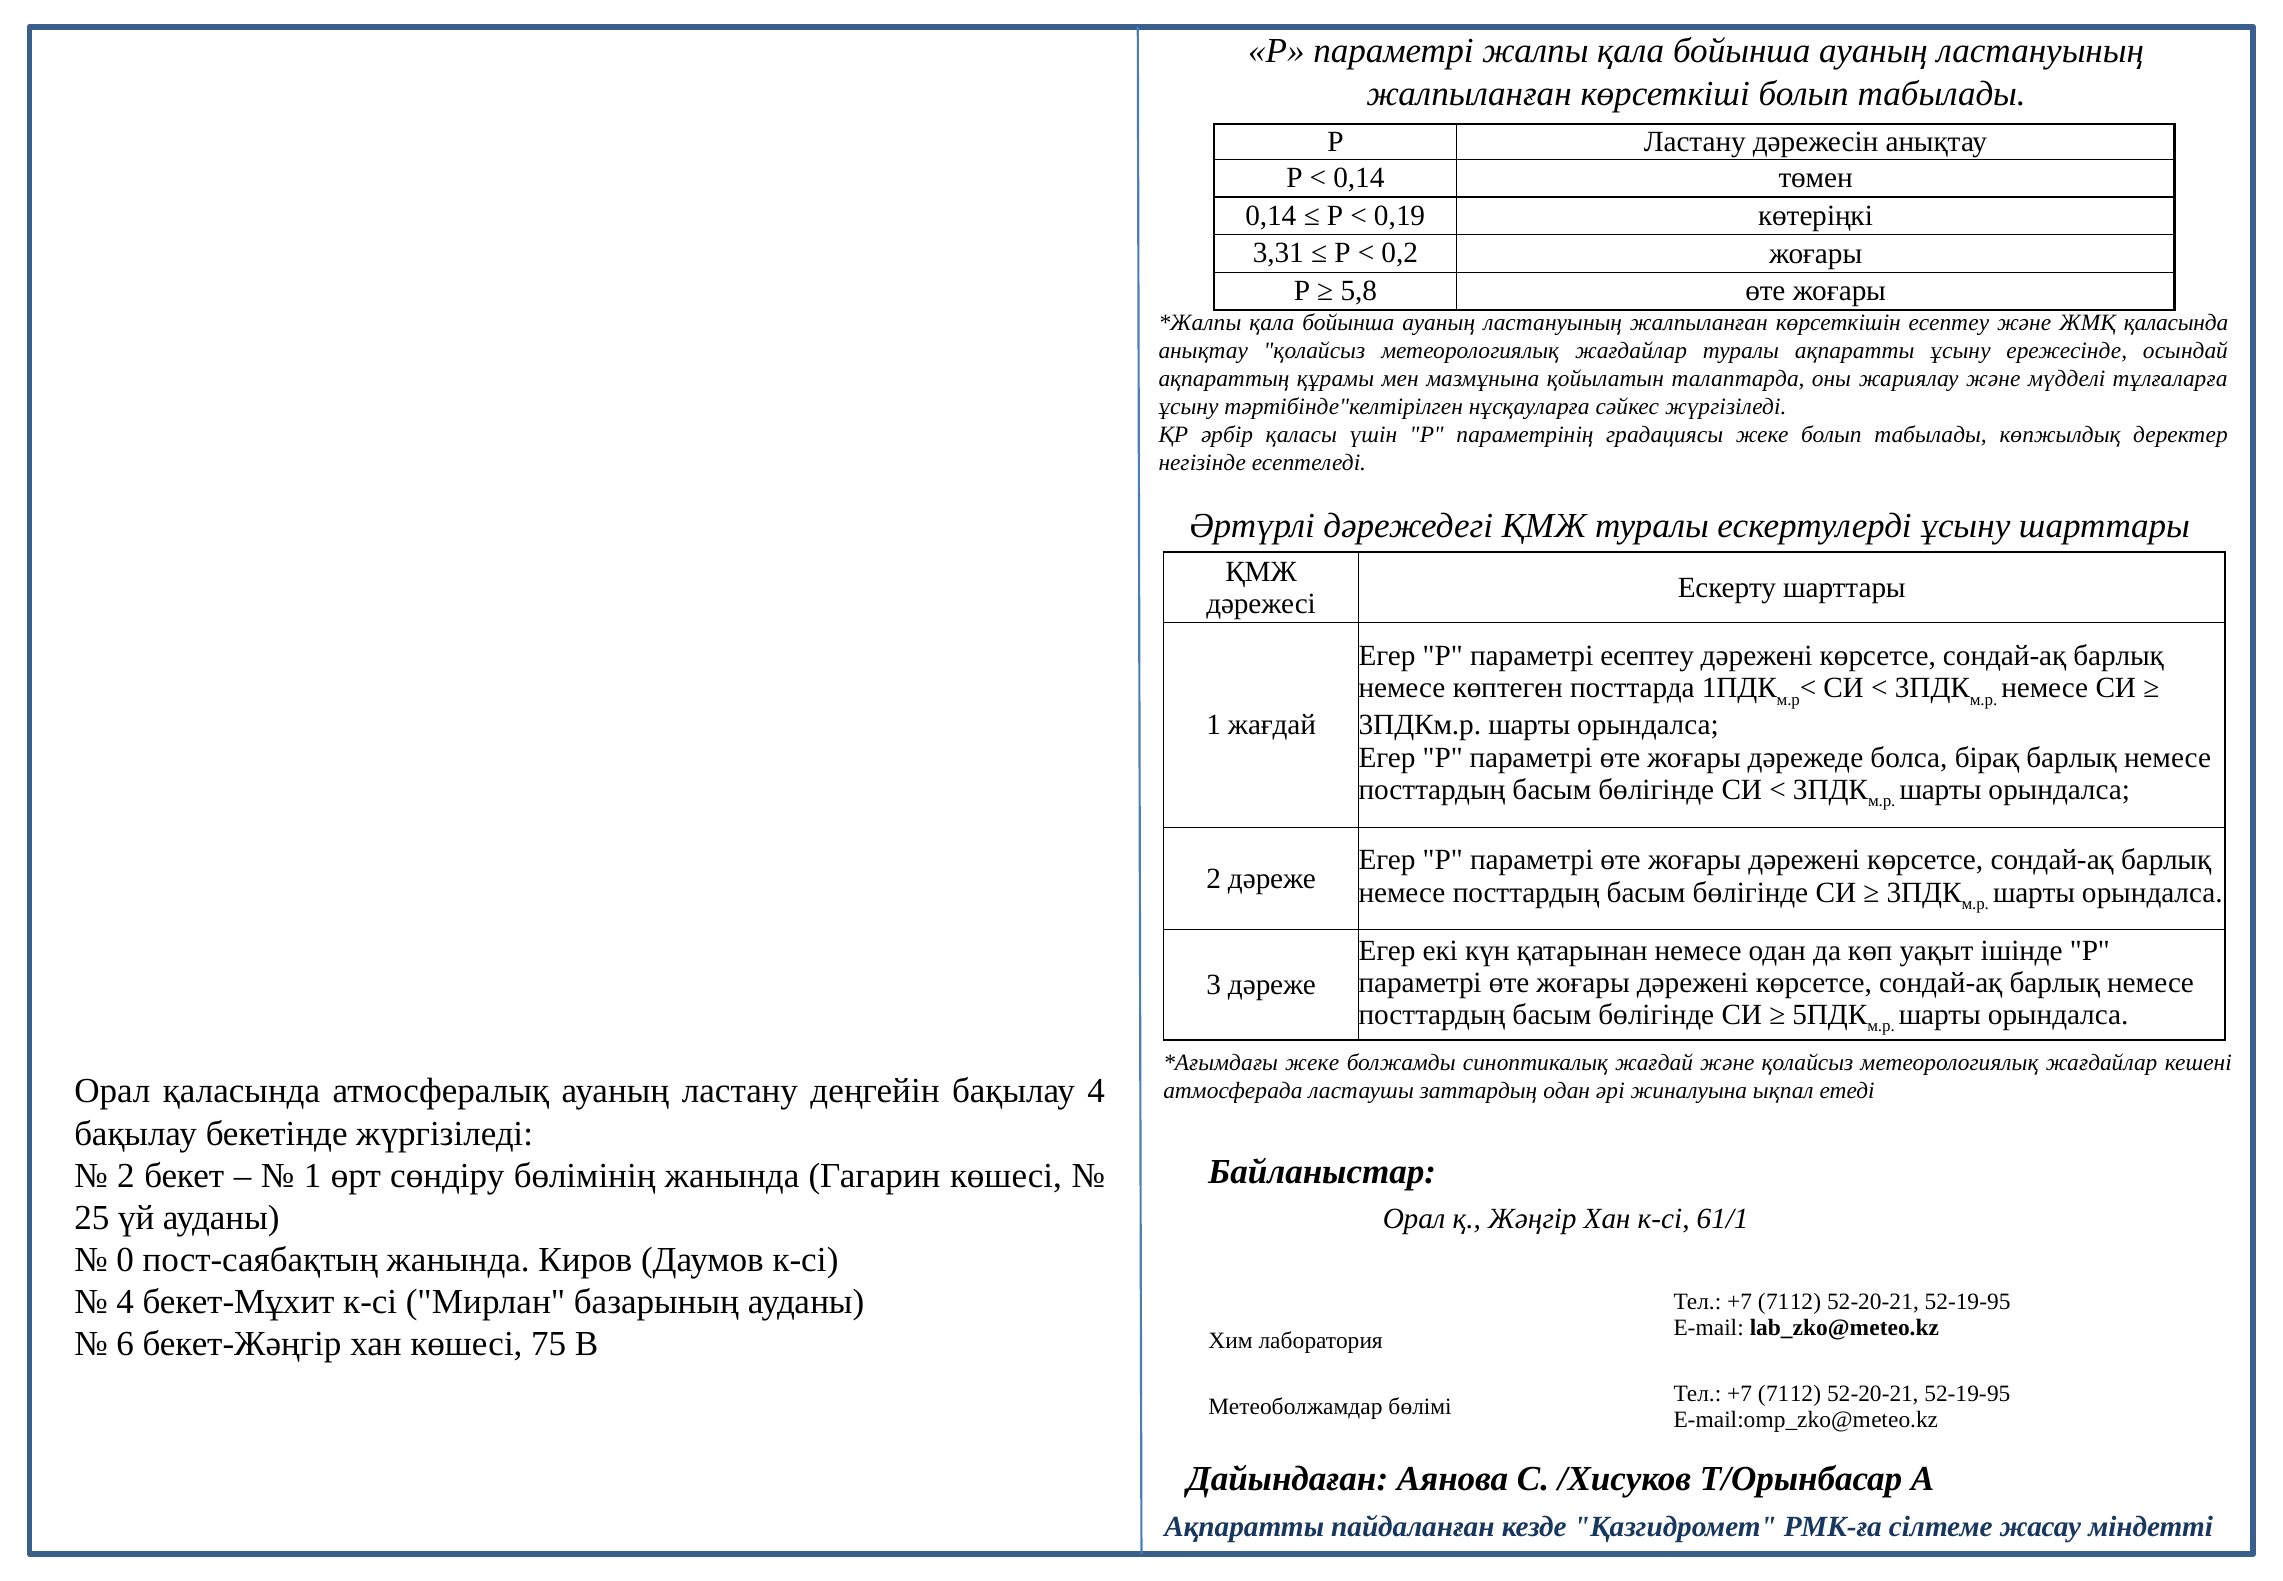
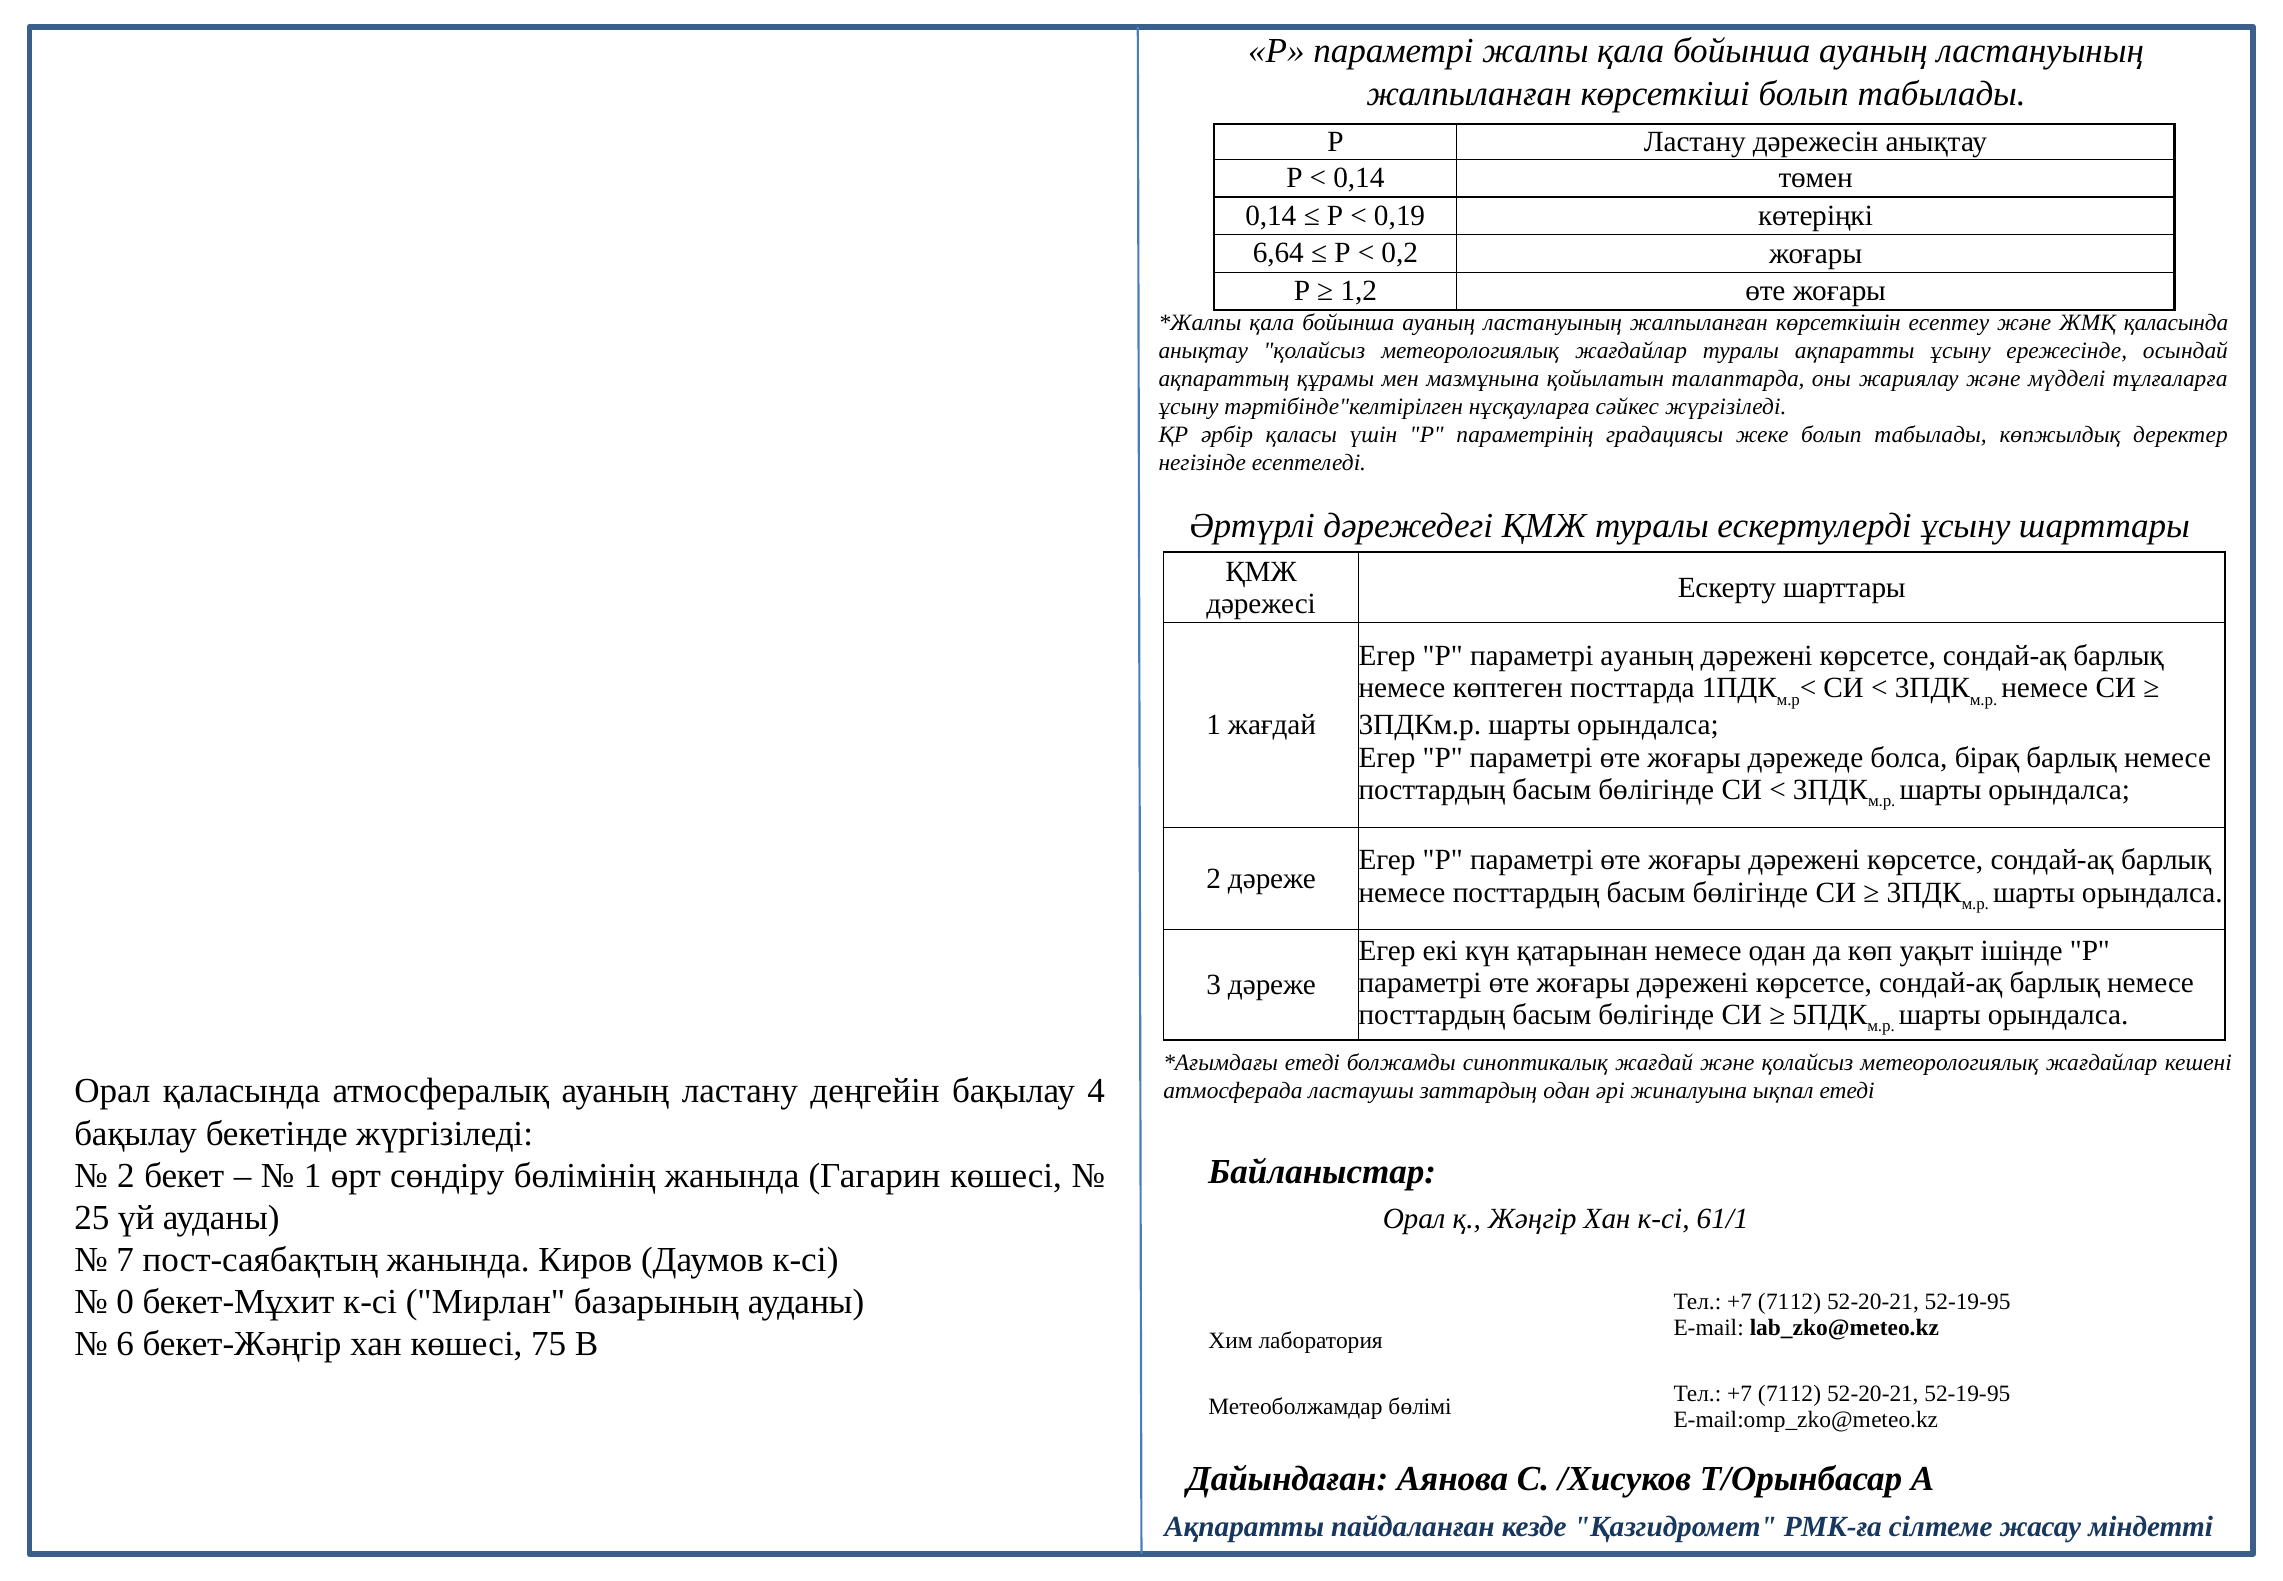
3,31: 3,31 -> 6,64
5,8: 5,8 -> 1,2
параметрі есептеу: есептеу -> ауаның
жеке at (1312, 1063): жеке -> етеді
0: 0 -> 7
4 at (125, 1302): 4 -> 0
